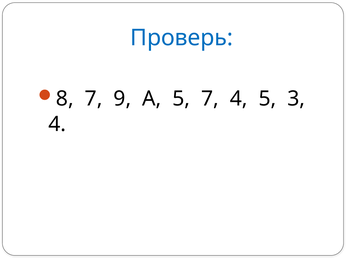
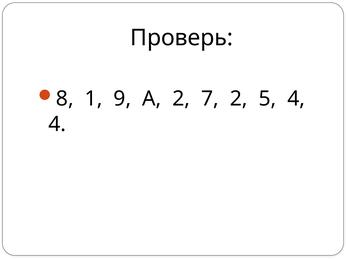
Проверь colour: blue -> black
8 7: 7 -> 1
А 5: 5 -> 2
7 4: 4 -> 2
5 3: 3 -> 4
